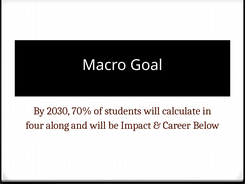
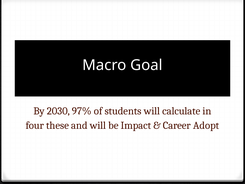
70%: 70% -> 97%
along: along -> these
Below: Below -> Adopt
